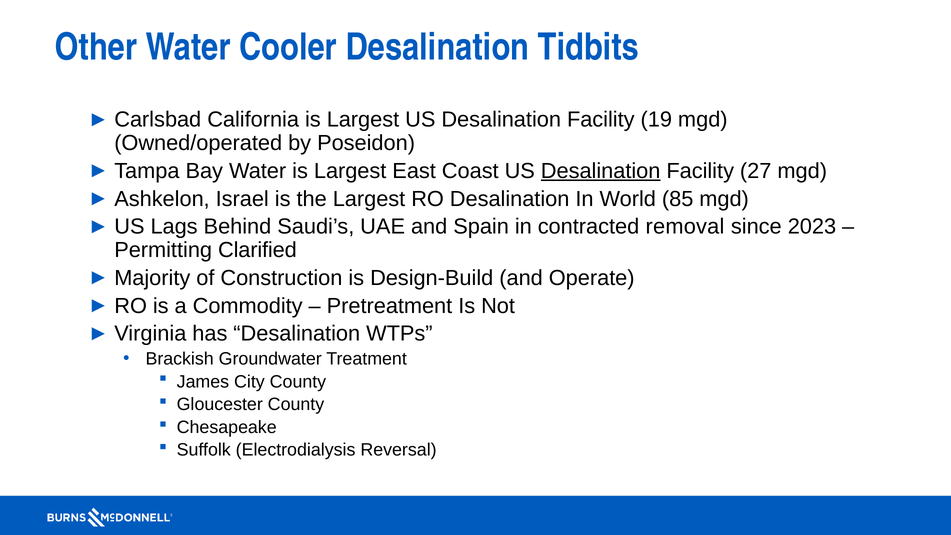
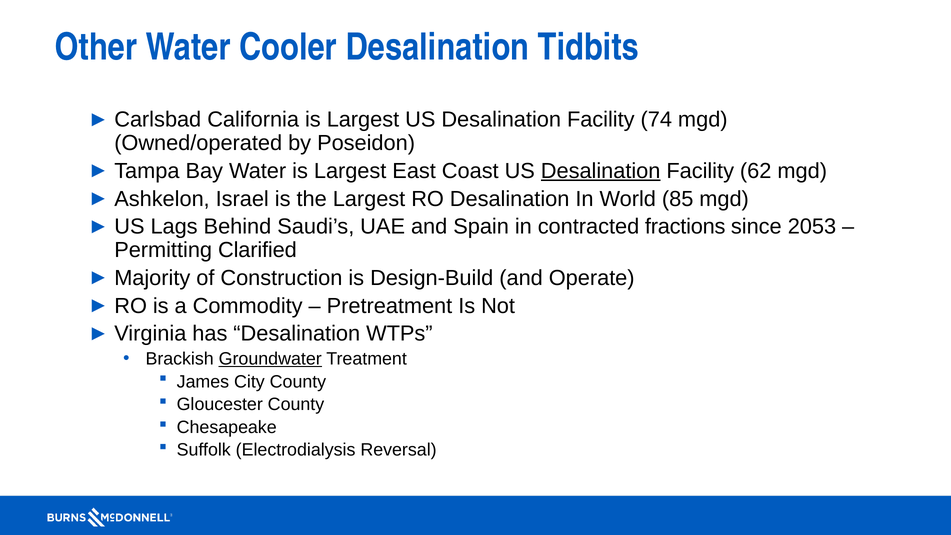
19: 19 -> 74
27: 27 -> 62
removal: removal -> fractions
2023: 2023 -> 2053
Groundwater underline: none -> present
